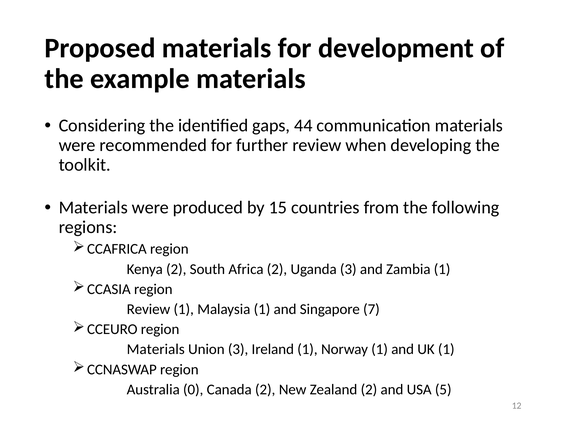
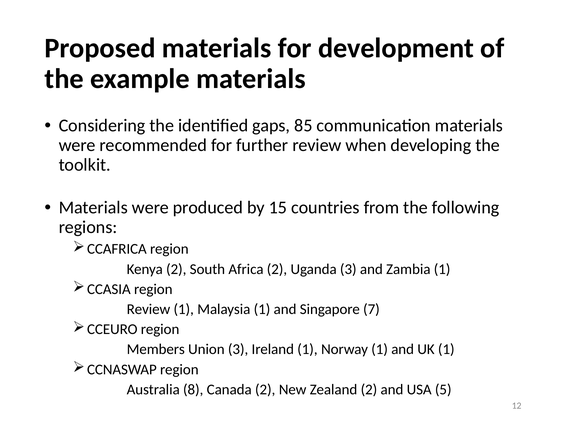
44: 44 -> 85
Materials at (156, 349): Materials -> Members
0: 0 -> 8
